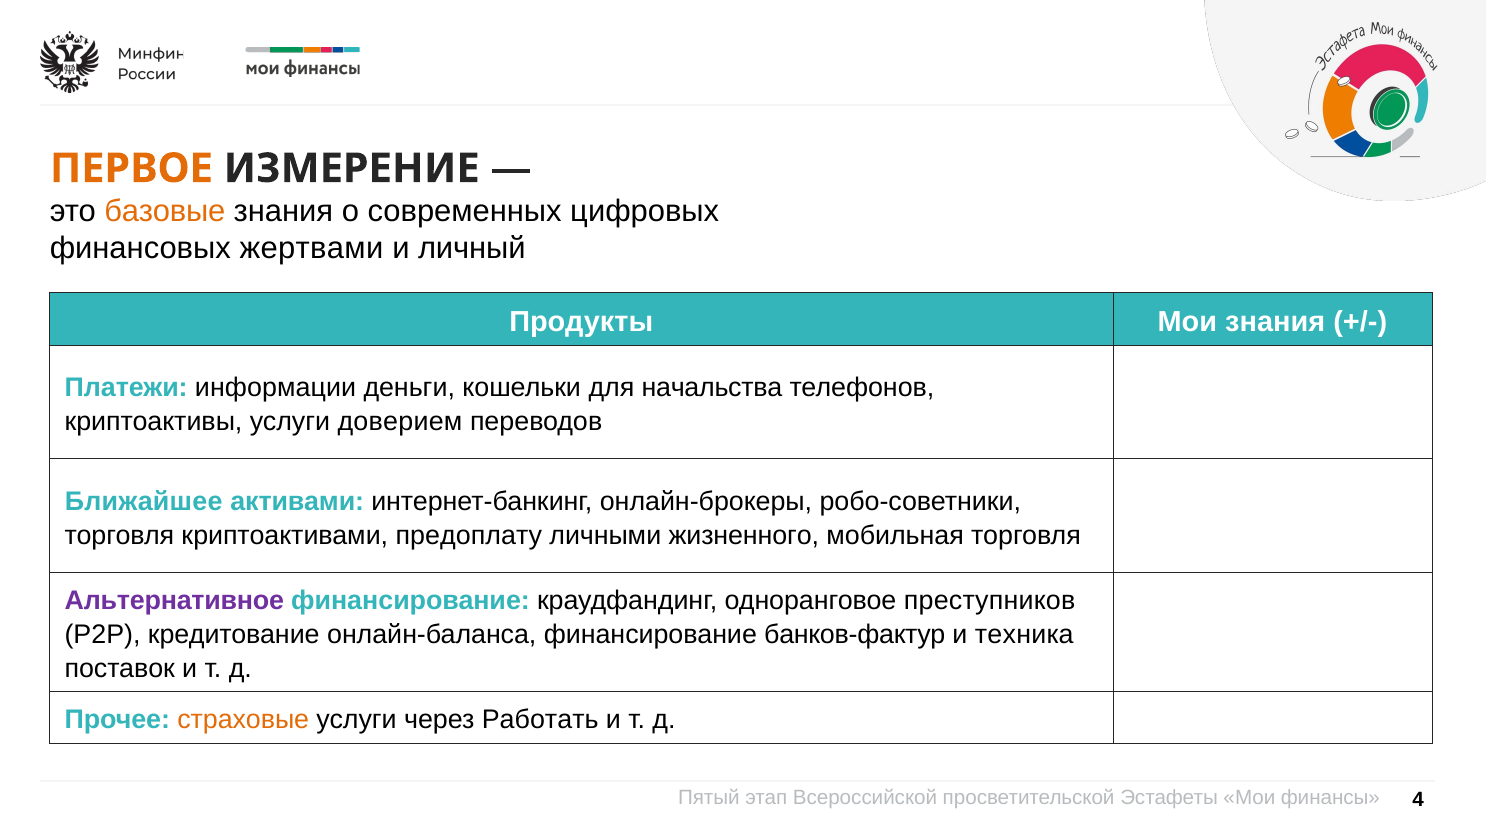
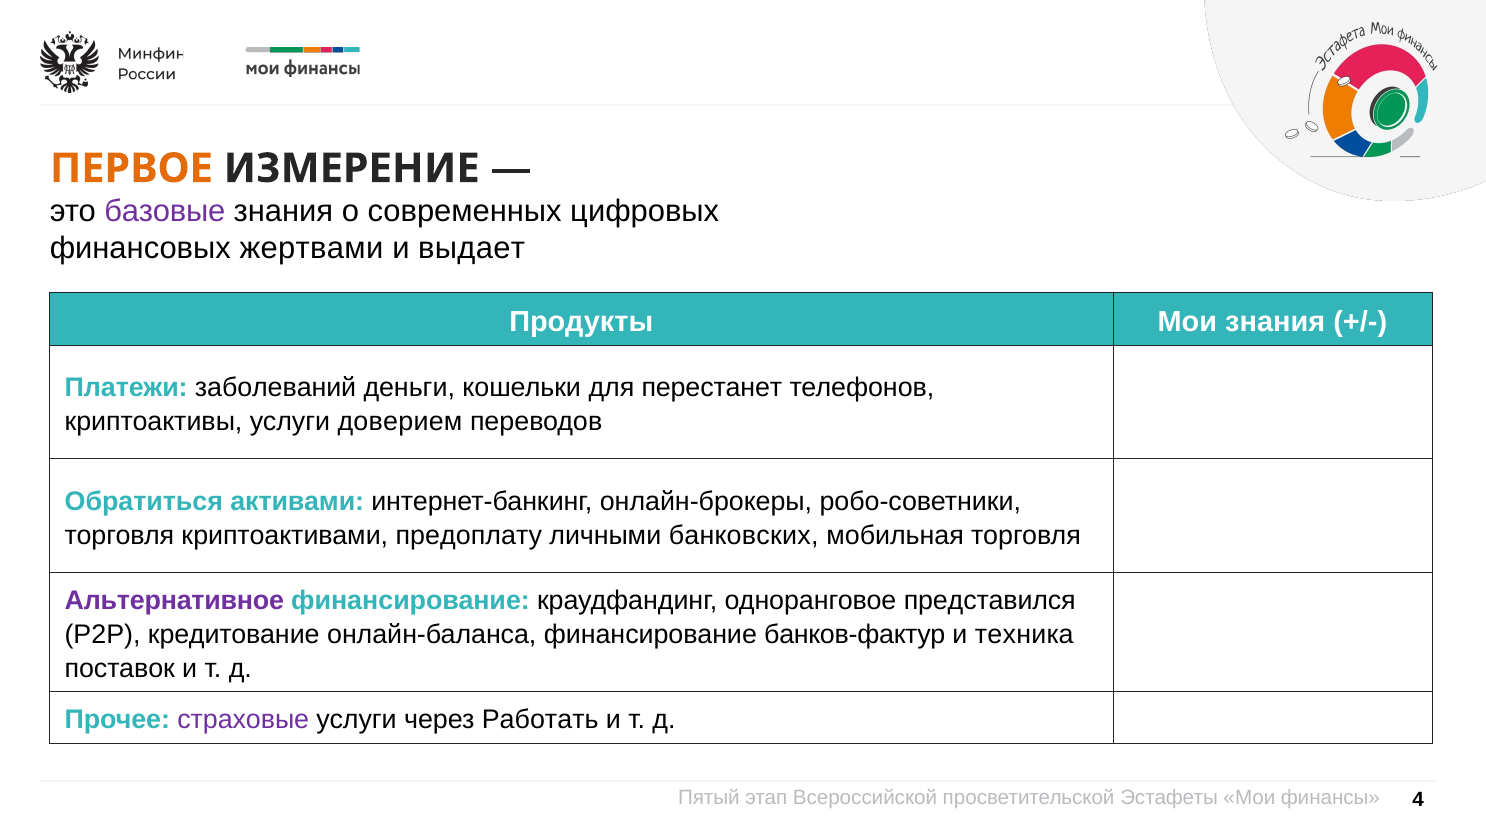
базовые colour: orange -> purple
личный: личный -> выдает
информации: информации -> заболеваний
начальства: начальства -> перестанет
Ближайшее: Ближайшее -> Обратиться
жизненного: жизненного -> банковских
преступников: преступников -> представился
страховые colour: orange -> purple
